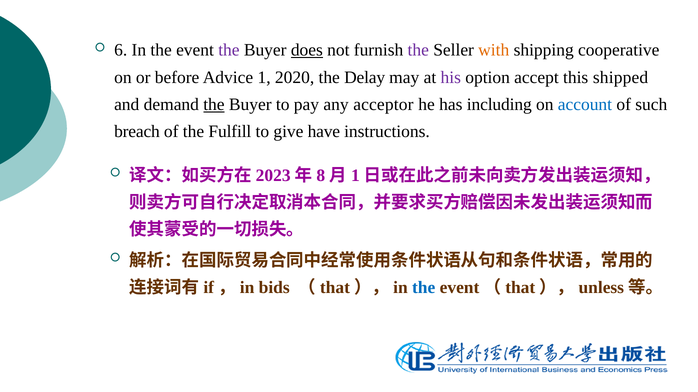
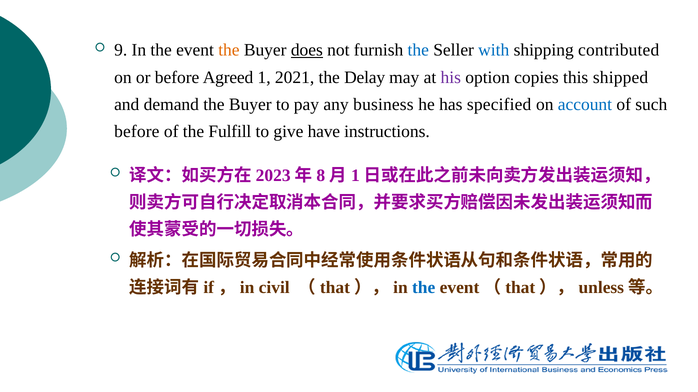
6: 6 -> 9
the at (229, 50) colour: purple -> orange
the at (418, 50) colour: purple -> blue
with colour: orange -> blue
cooperative: cooperative -> contributed
Advice: Advice -> Agreed
2020: 2020 -> 2021
accept: accept -> copies
the at (214, 105) underline: present -> none
acceptor: acceptor -> business
including: including -> specified
breach at (137, 132): breach -> before
bids: bids -> civil
